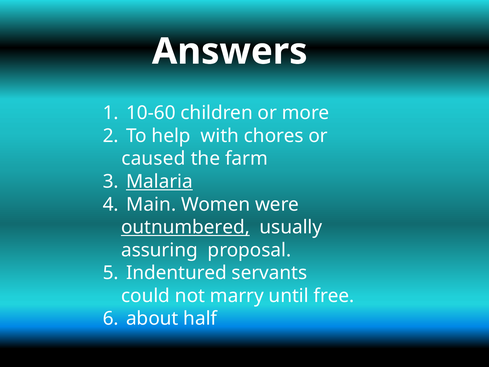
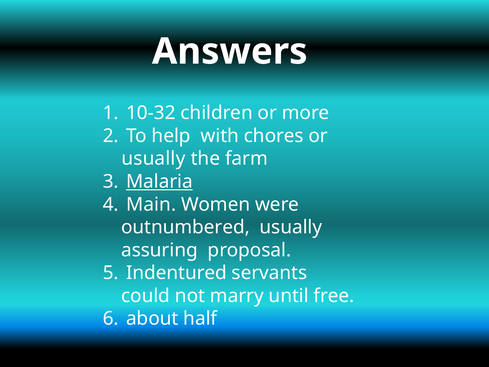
10-60: 10-60 -> 10-32
caused at (153, 159): caused -> usually
outnumbered underline: present -> none
